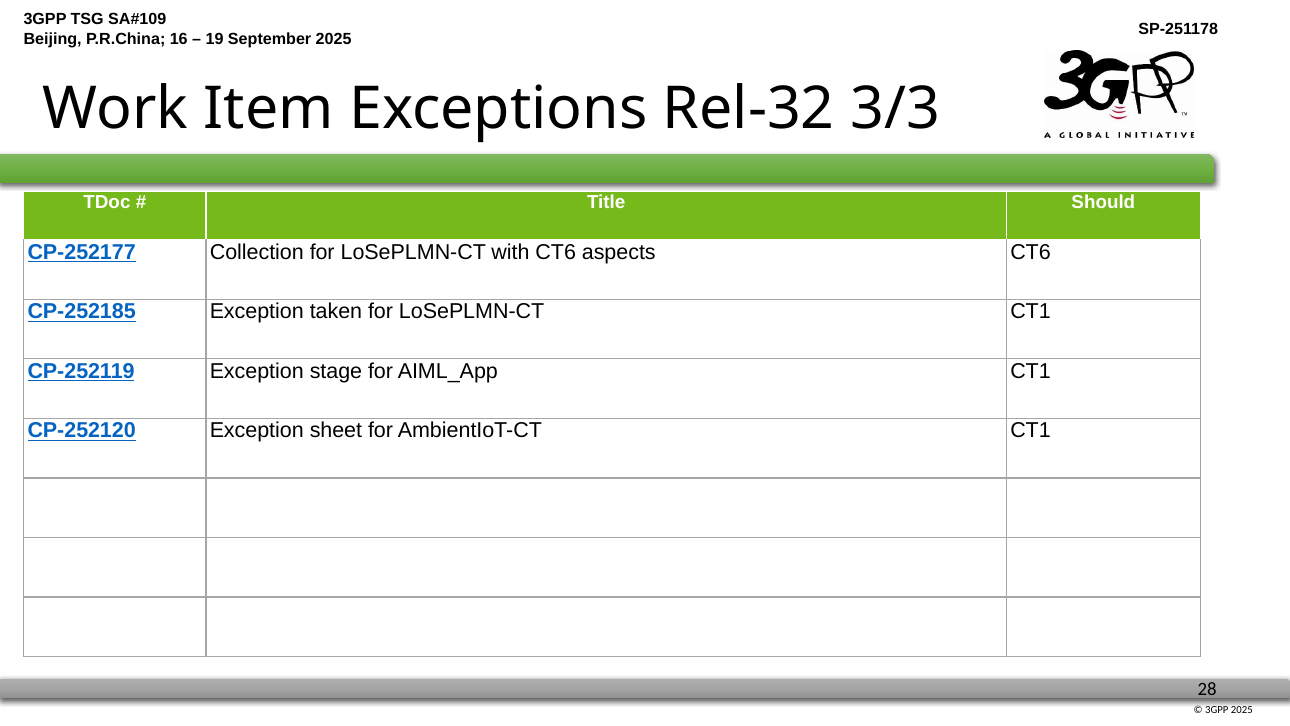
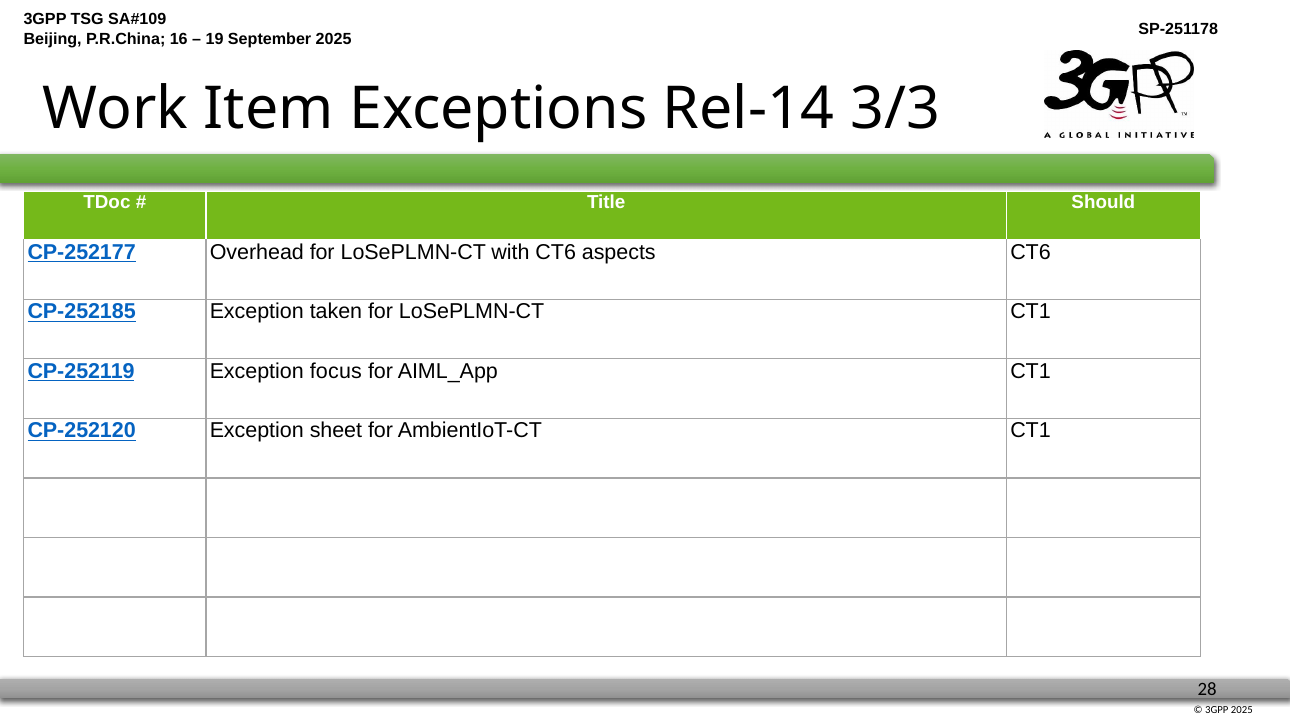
Rel-32: Rel-32 -> Rel-14
Collection: Collection -> Overhead
stage: stage -> focus
